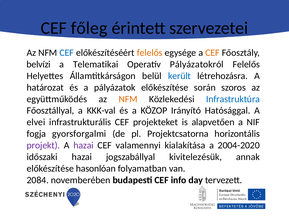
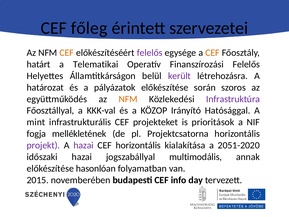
CEF at (67, 53) colour: blue -> orange
felelős at (150, 53) colour: orange -> purple
belvízi: belvízi -> határt
Pályázatokról: Pályázatokról -> Finanszírozási
került colour: blue -> purple
Infrastruktúra colour: blue -> purple
elvei: elvei -> mint
alapvetően: alapvetően -> prioritások
gyorsforgalmi: gyorsforgalmi -> mellékletének
CEF valamennyi: valamennyi -> horizontális
2004-2020: 2004-2020 -> 2051-2020
kivitelezésük: kivitelezésük -> multimodális
2084: 2084 -> 2015
